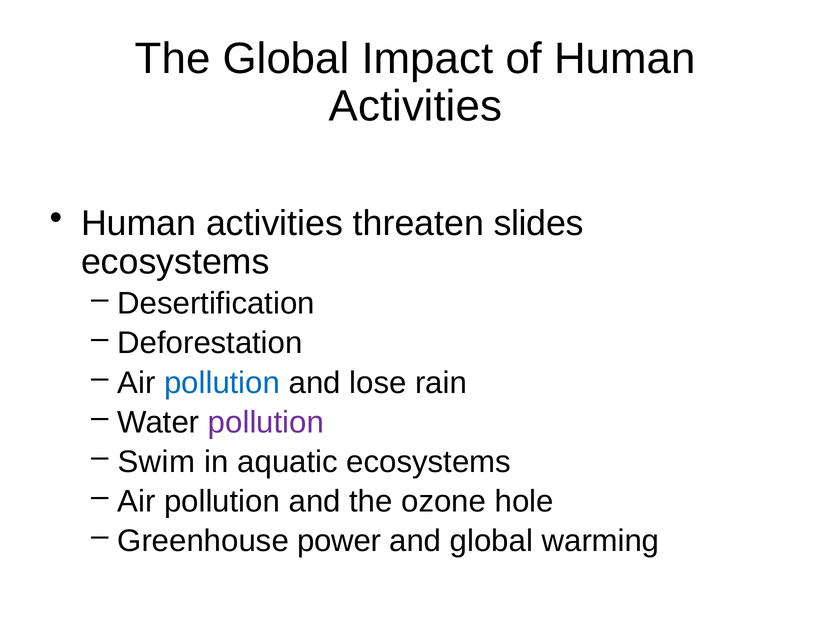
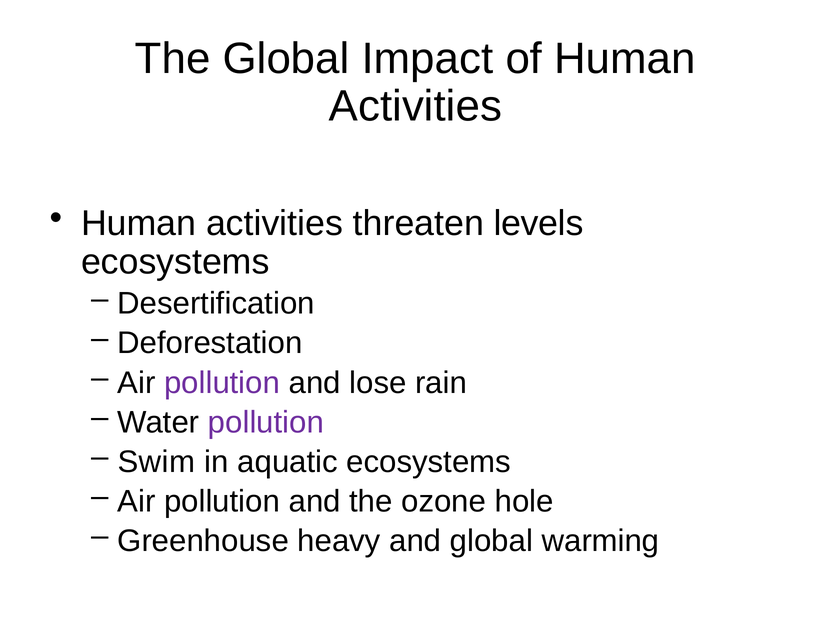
slides: slides -> levels
pollution at (222, 382) colour: blue -> purple
power: power -> heavy
